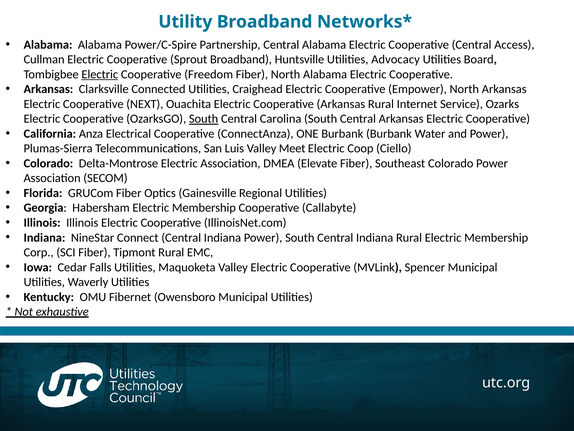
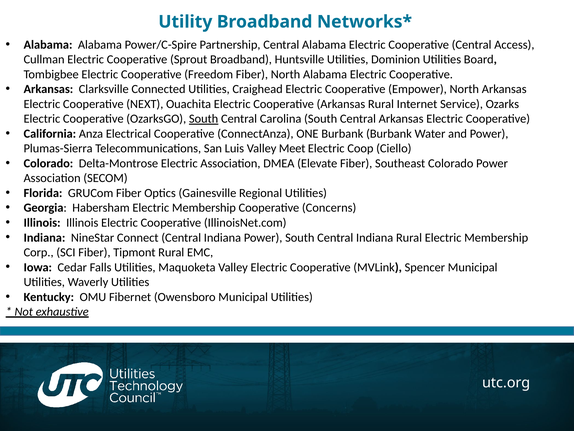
Advocacy: Advocacy -> Dominion
Electric at (100, 74) underline: present -> none
Callabyte: Callabyte -> Concerns
